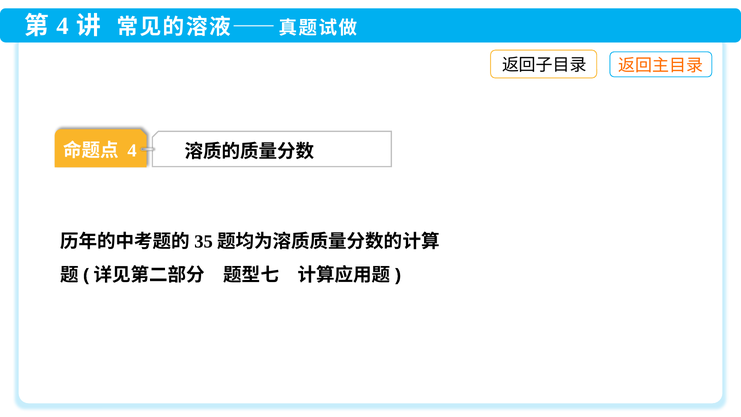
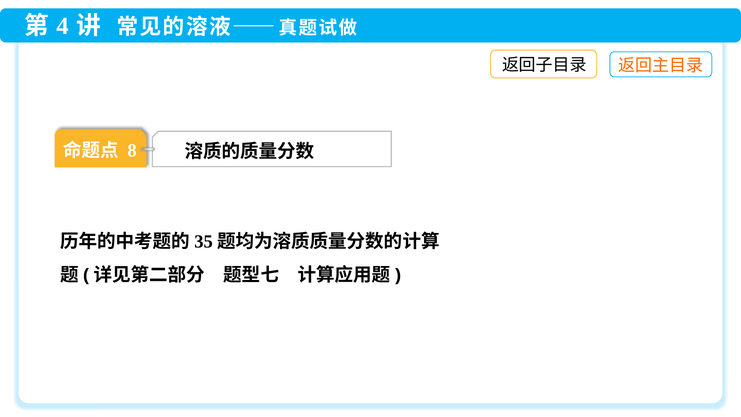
4 at (132, 150): 4 -> 8
